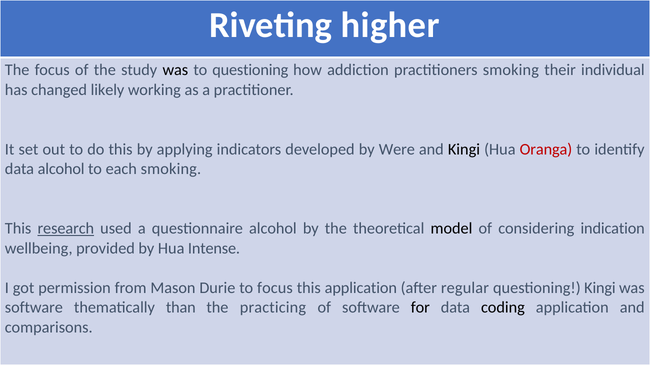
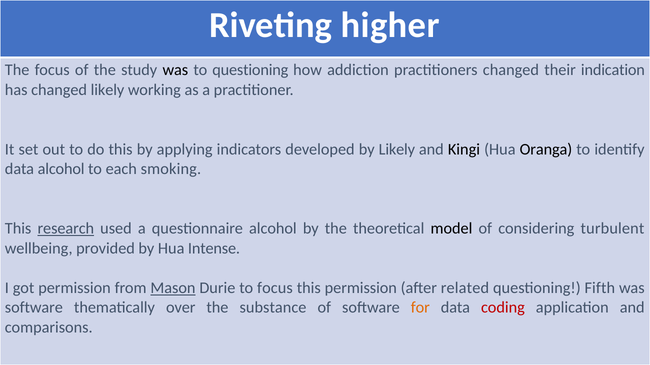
practitioners smoking: smoking -> changed
individual: individual -> indication
by Were: Were -> Likely
Oranga colour: red -> black
indication: indication -> turbulent
Mason underline: none -> present
this application: application -> permission
regular: regular -> related
questioning Kingi: Kingi -> Fifth
than: than -> over
practicing: practicing -> substance
for colour: black -> orange
coding colour: black -> red
